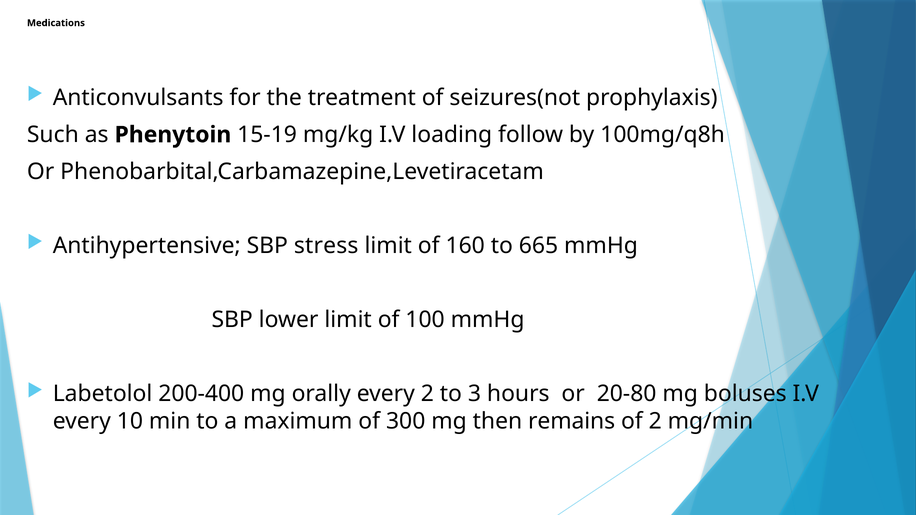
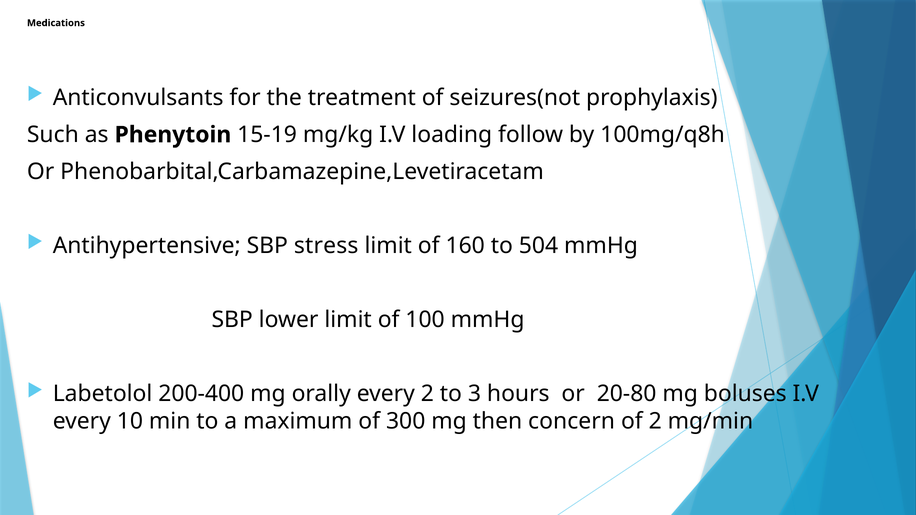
665: 665 -> 504
remains: remains -> concern
